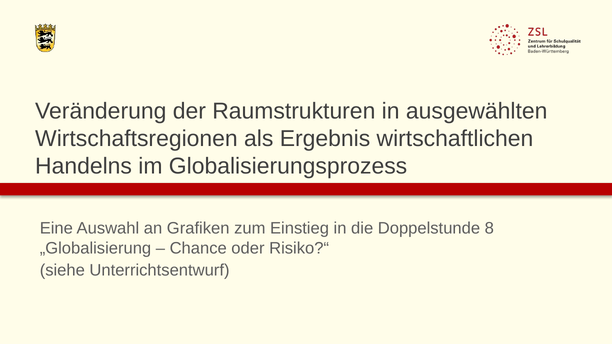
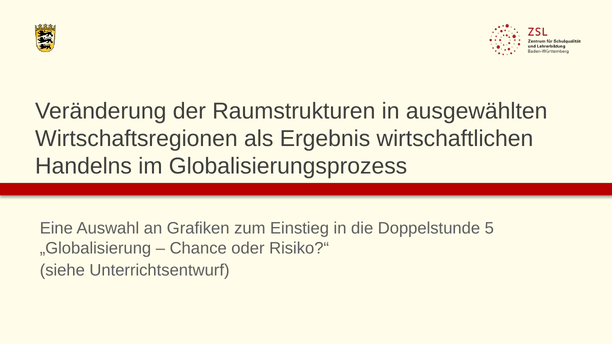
8: 8 -> 5
